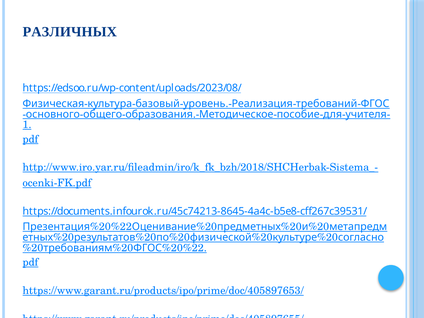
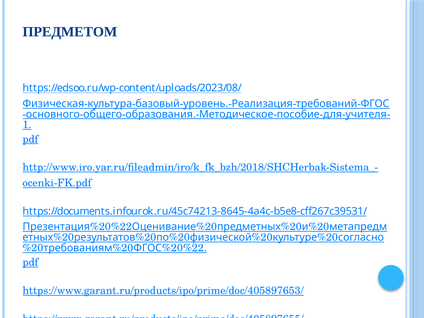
РАЗЛИЧНЫХ: РАЗЛИЧНЫХ -> ПРЕДМЕТОМ
